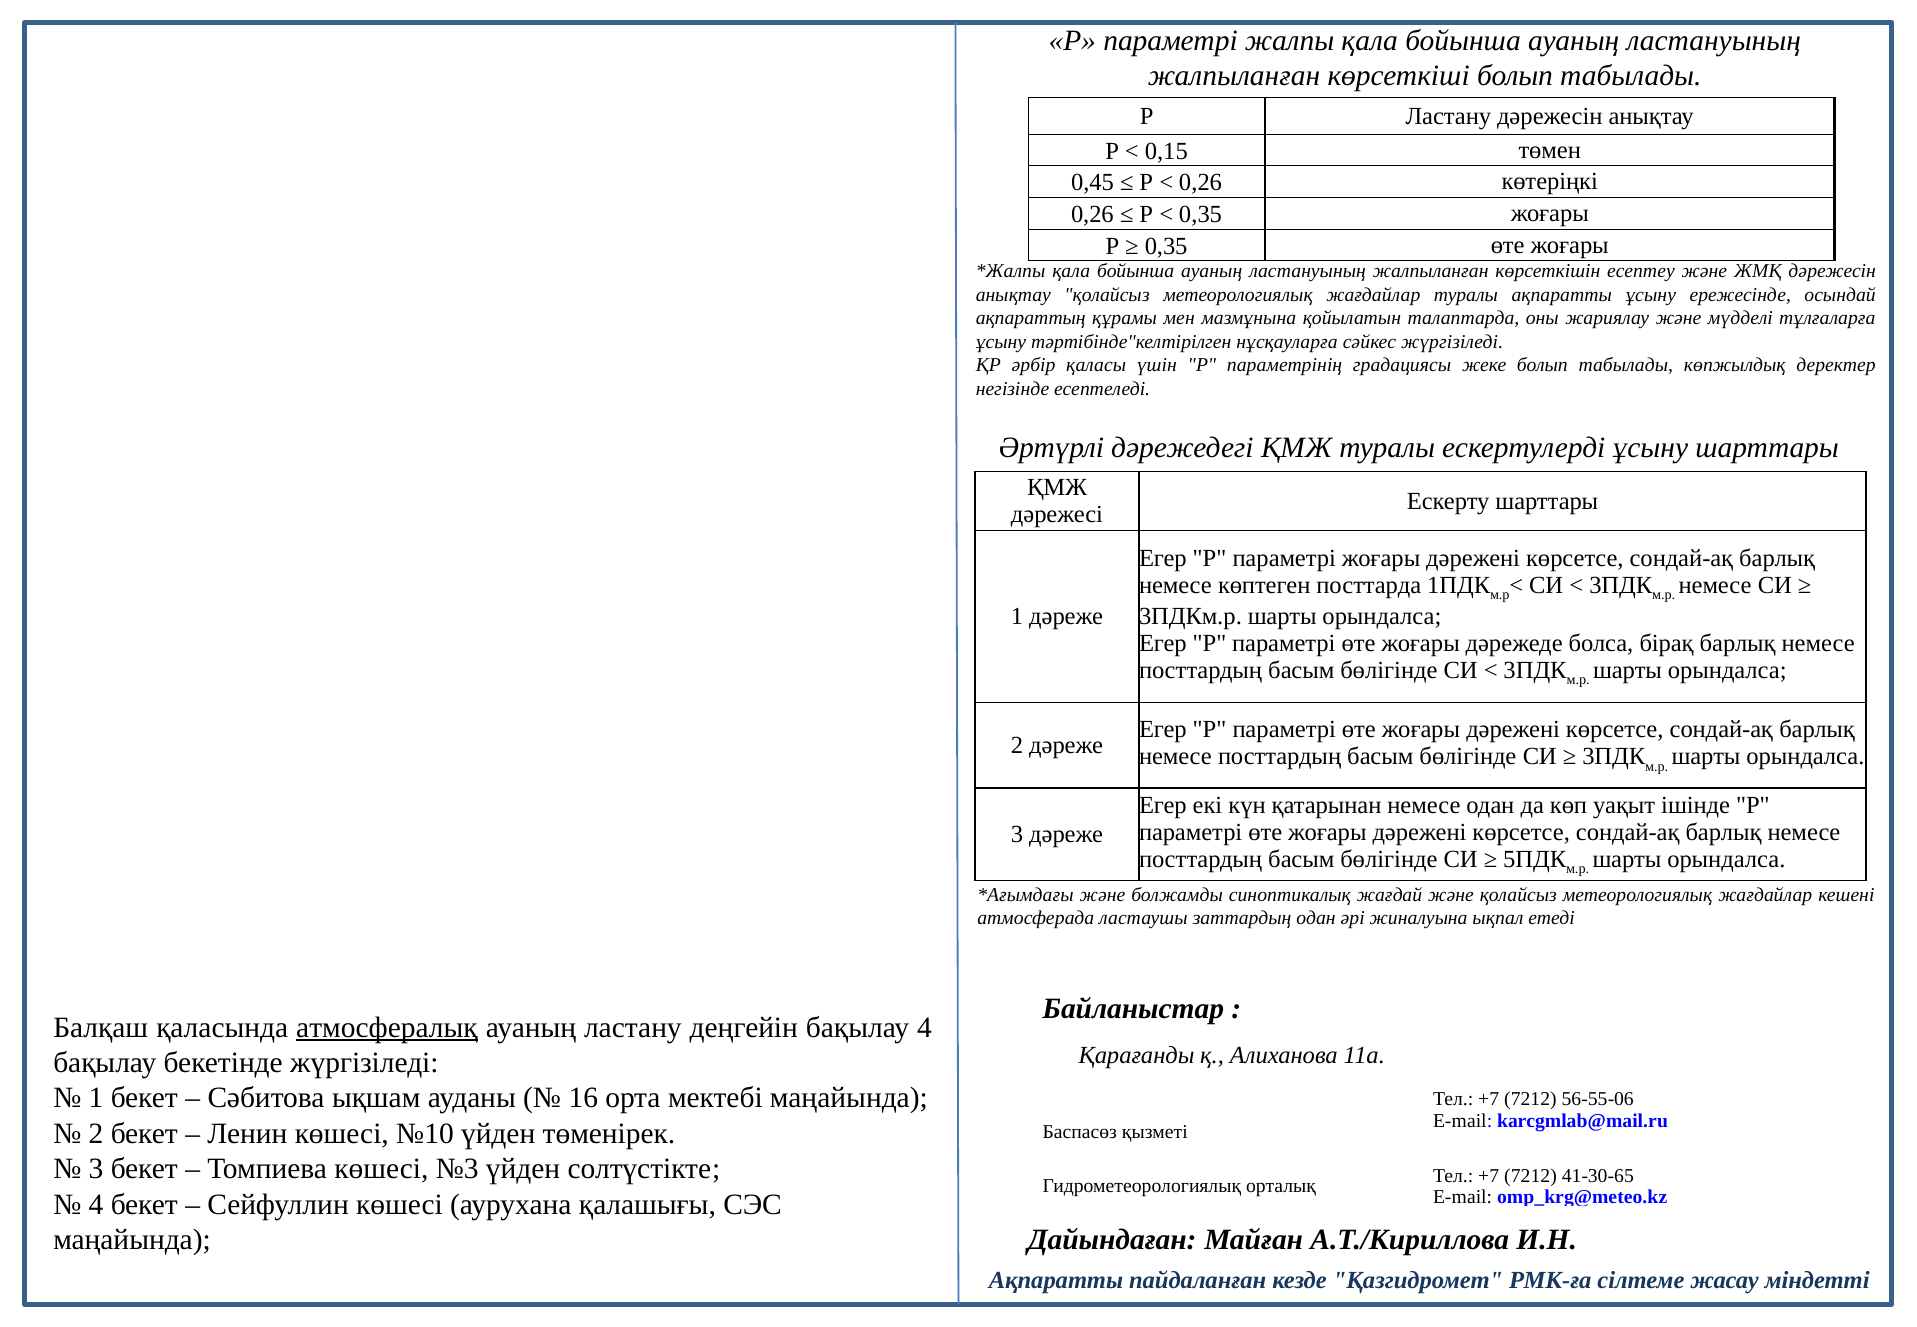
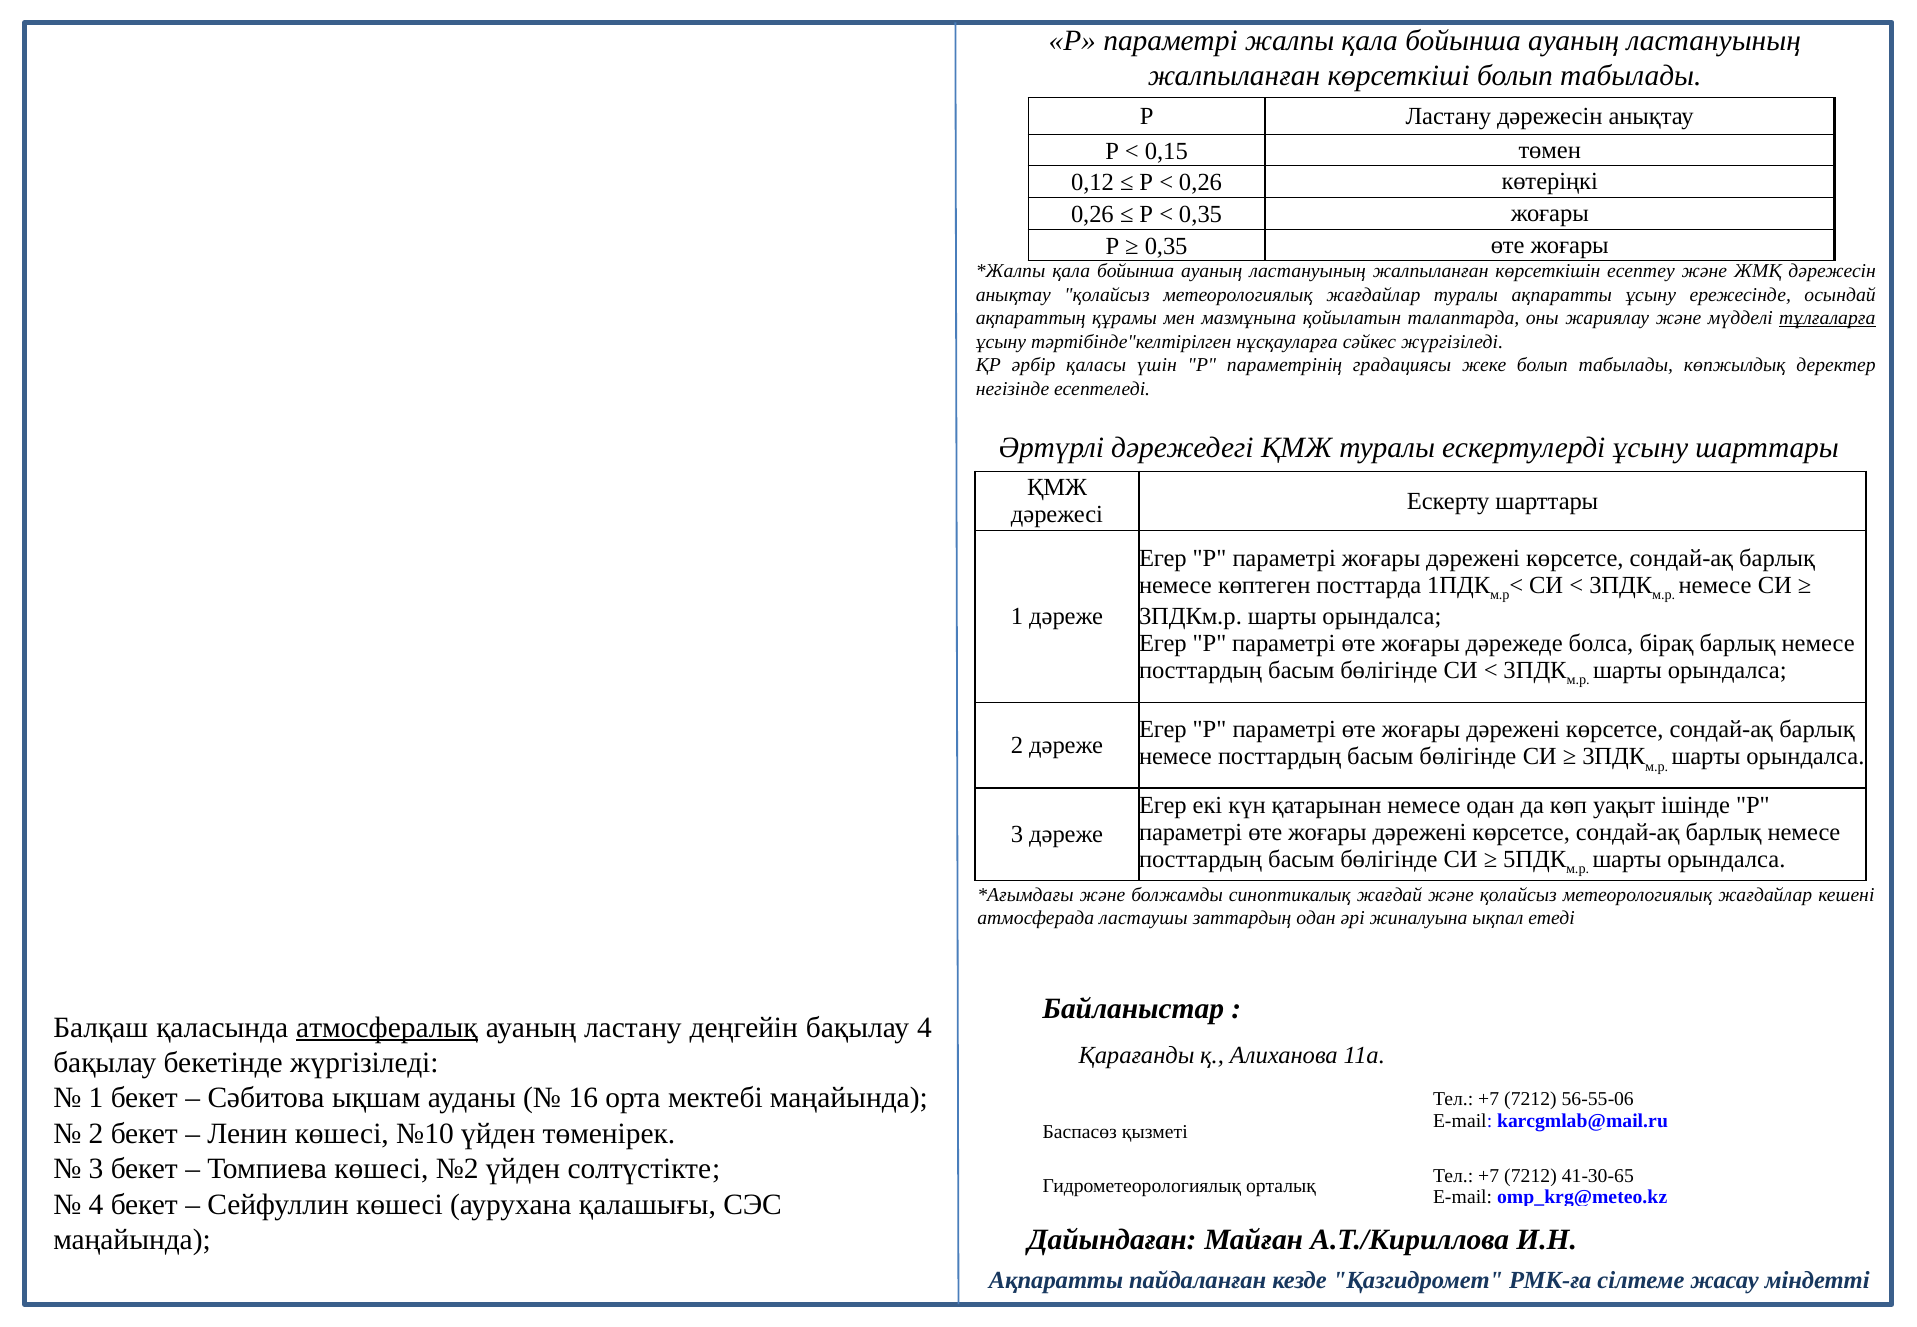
0,45: 0,45 -> 0,12
тұлғаларға underline: none -> present
№3: №3 -> №2
